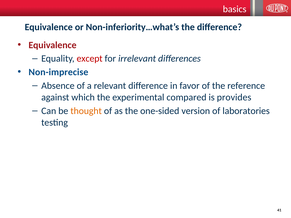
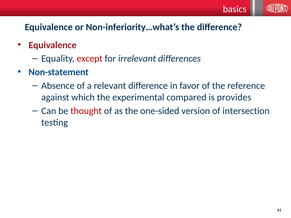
Non-imprecise: Non-imprecise -> Non-statement
thought colour: orange -> red
laboratories: laboratories -> intersection
